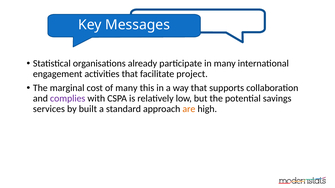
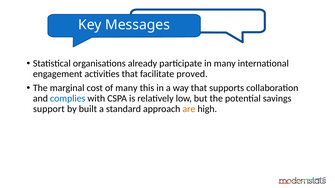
project: project -> proved
complies colour: purple -> blue
services: services -> support
